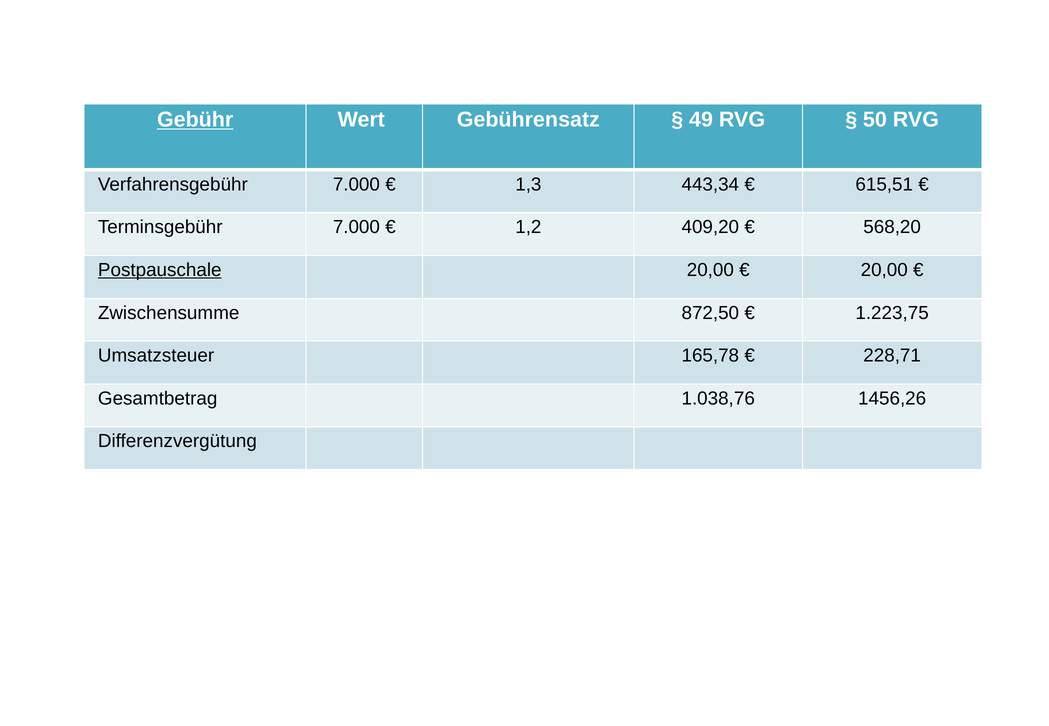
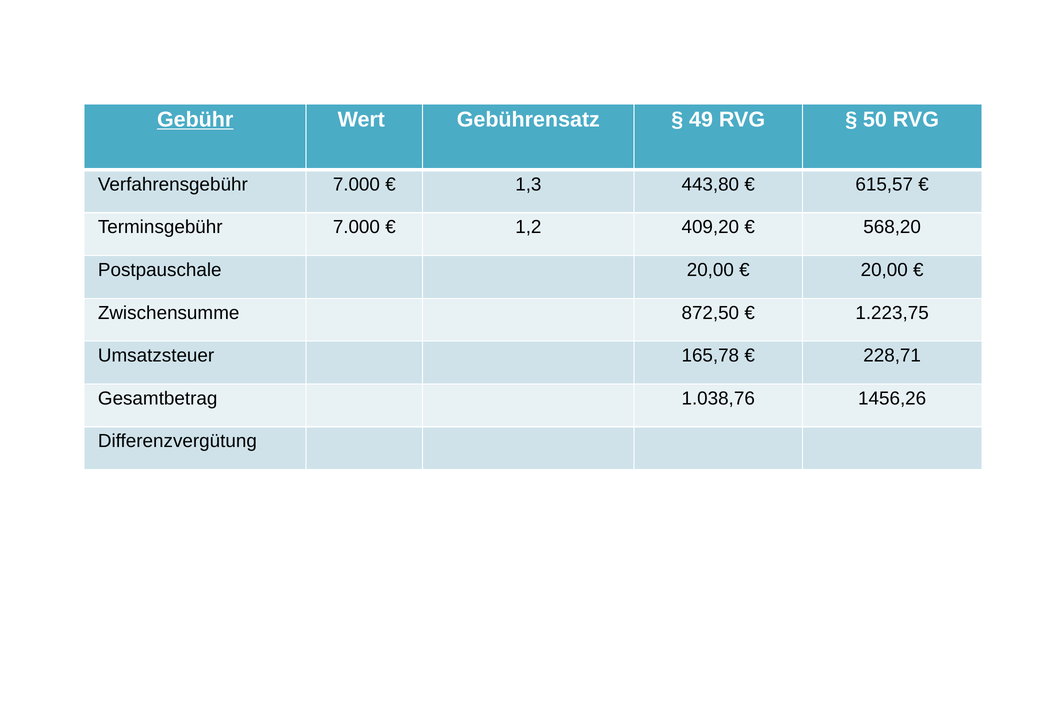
443,34: 443,34 -> 443,80
615,51: 615,51 -> 615,57
Postpauschale underline: present -> none
